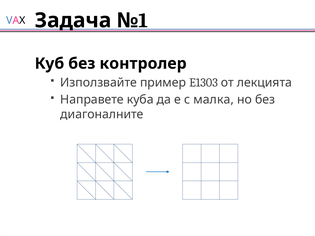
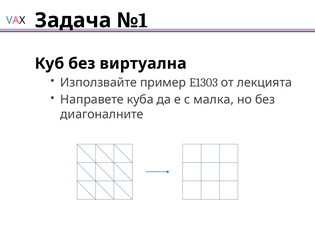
контролер: контролер -> виртуална
